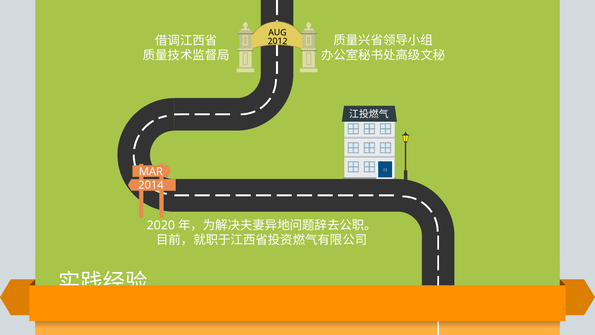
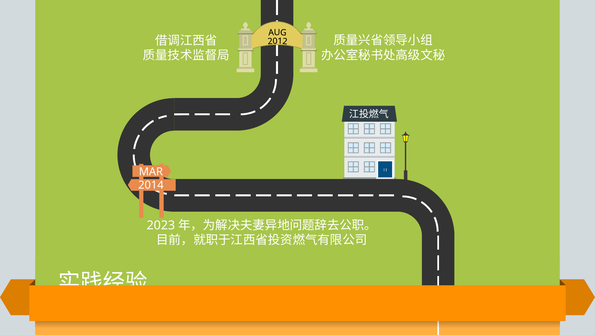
2020: 2020 -> 2023
